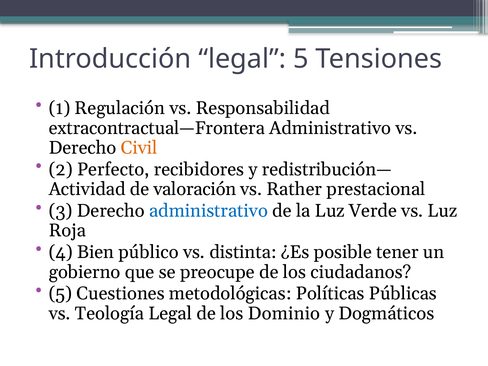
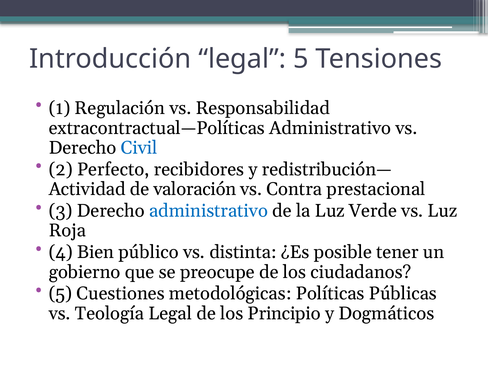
extracontractual—Frontera: extracontractual—Frontera -> extracontractual—Políticas
Civil colour: orange -> blue
Rather: Rather -> Contra
Dominio: Dominio -> Principio
